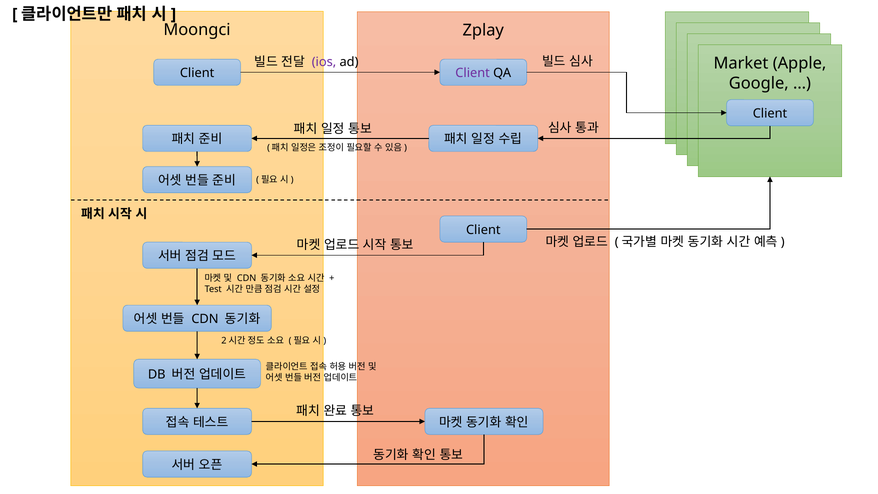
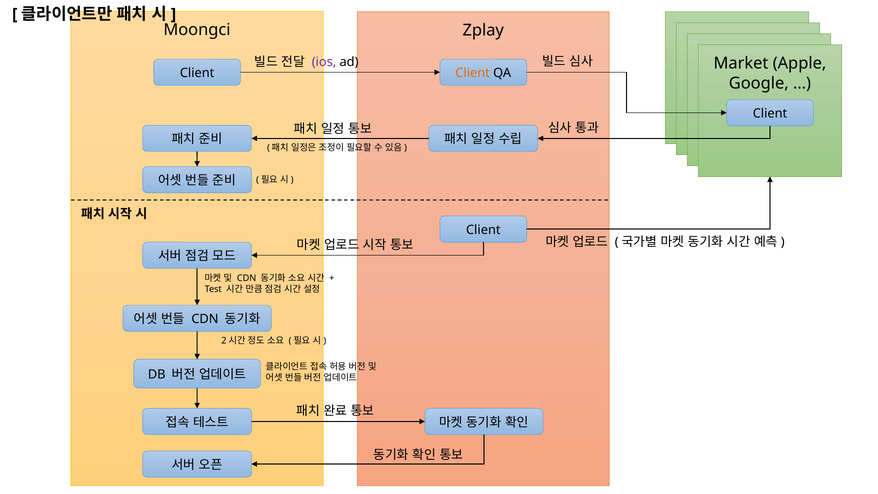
Client at (473, 73) colour: purple -> orange
